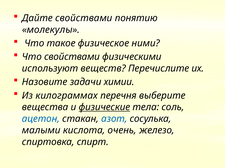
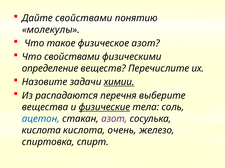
физическое ними: ними -> азот
используют: используют -> определение
химии underline: none -> present
килограммах: килограммах -> распадаются
азот at (114, 119) colour: blue -> purple
малыми at (41, 131): малыми -> кислота
